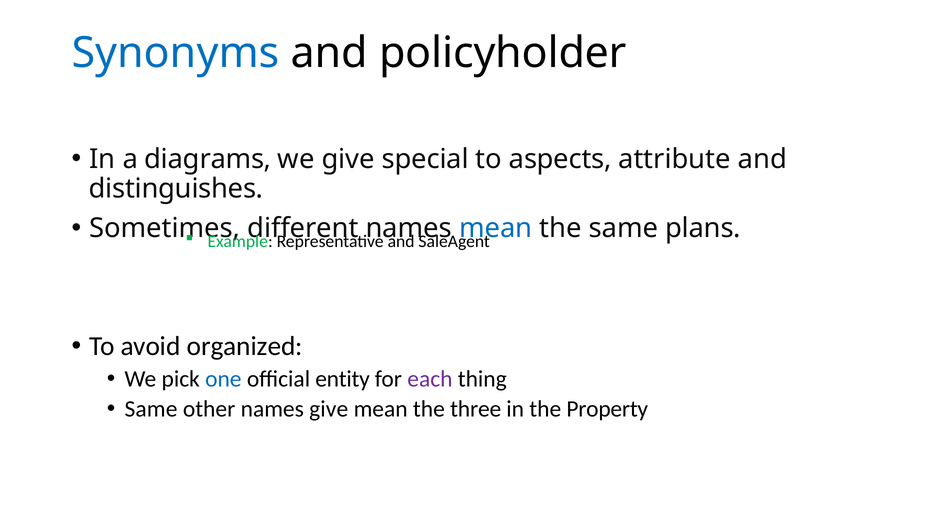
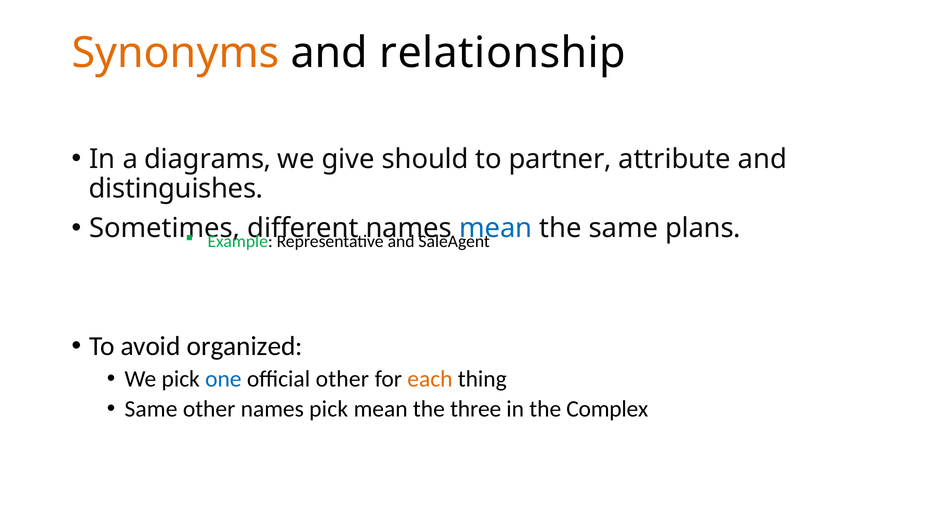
Synonyms colour: blue -> orange
policyholder: policyholder -> relationship
special: special -> should
aspects: aspects -> partner
official entity: entity -> other
each colour: purple -> orange
names give: give -> pick
Property: Property -> Complex
